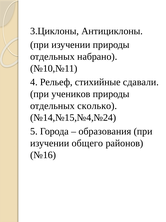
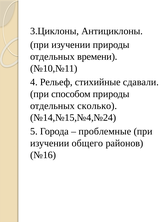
набрано: набрано -> времени
учеников: учеников -> способом
образования: образования -> проблемные
